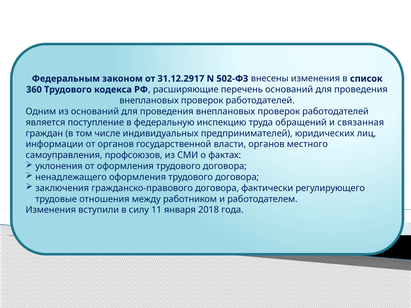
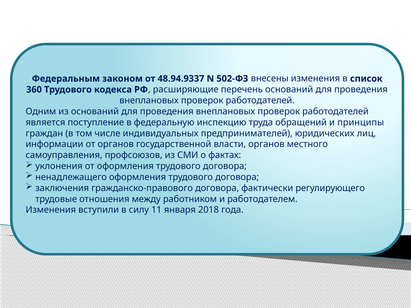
31.12.2917: 31.12.2917 -> 48.94.9337
связанная: связанная -> принципы
